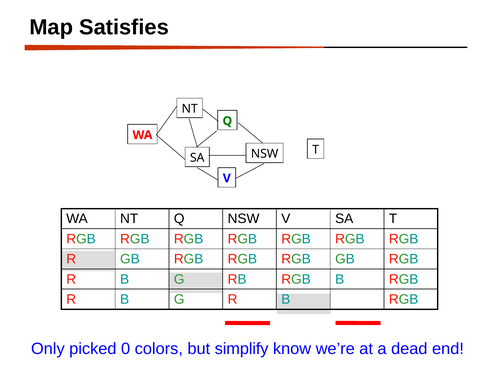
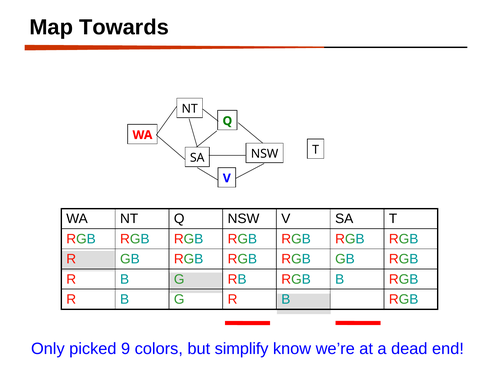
Satisfies: Satisfies -> Towards
0: 0 -> 9
